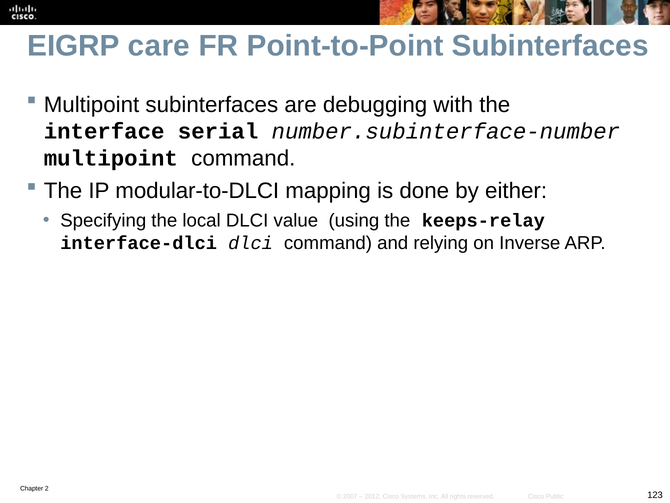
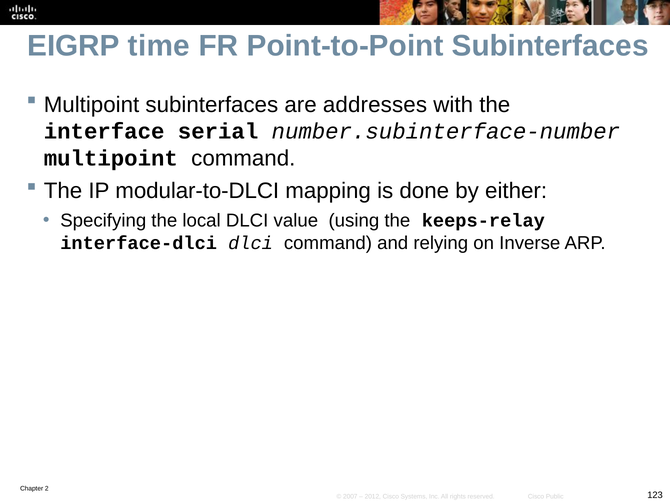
care: care -> time
debugging: debugging -> addresses
